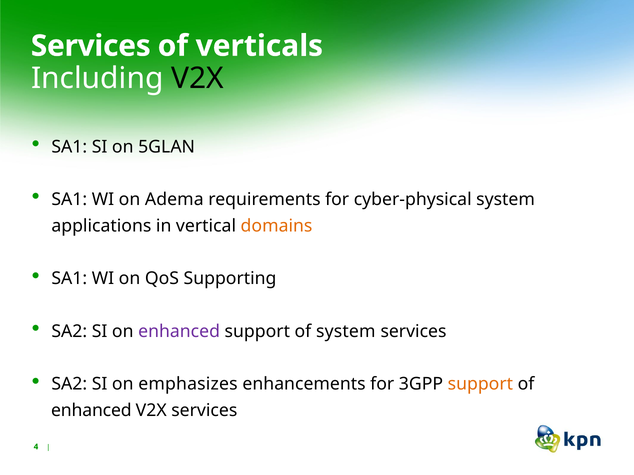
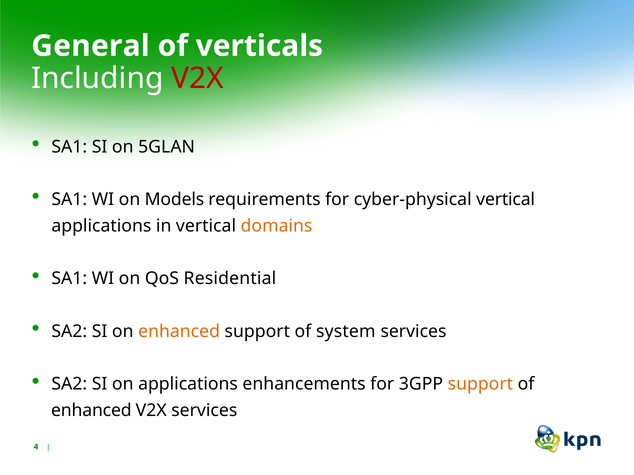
Services at (91, 46): Services -> General
V2X at (197, 79) colour: black -> red
Adema: Adema -> Models
cyber-physical system: system -> vertical
Supporting: Supporting -> Residential
enhanced at (179, 332) colour: purple -> orange
on emphasizes: emphasizes -> applications
